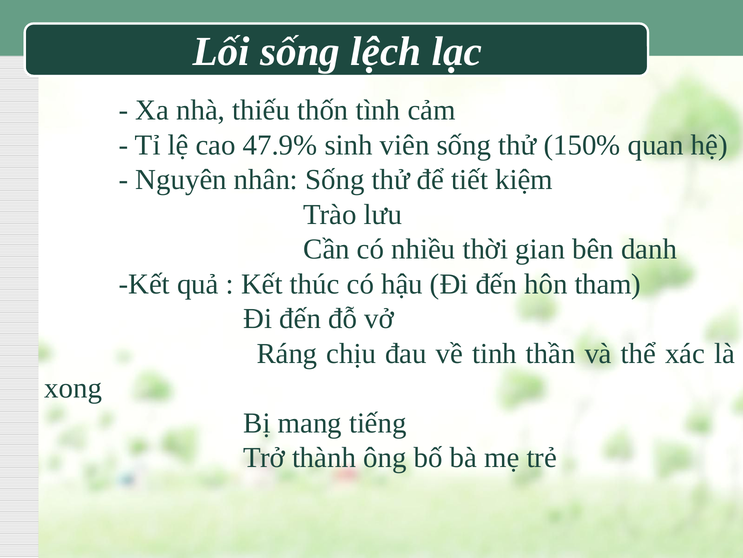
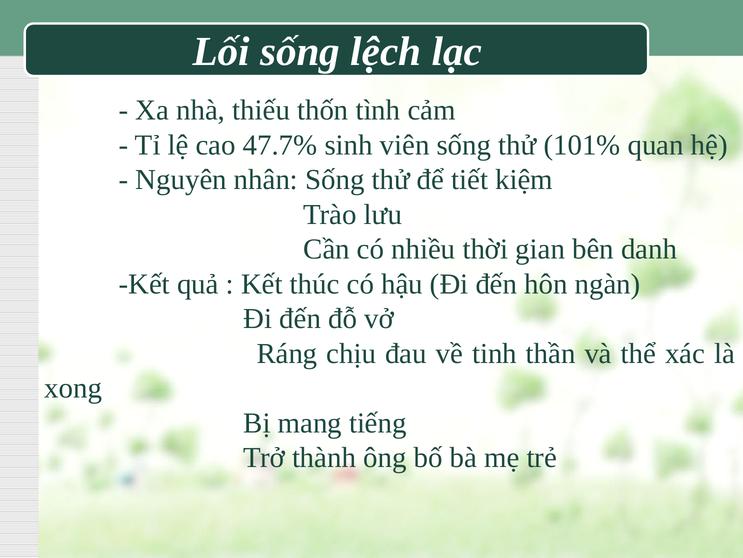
47.9%: 47.9% -> 47.7%
150%: 150% -> 101%
tham: tham -> ngàn
